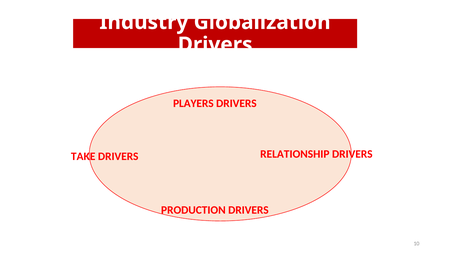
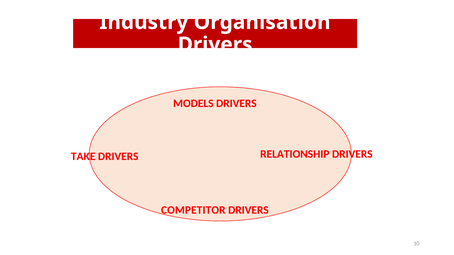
Globalization: Globalization -> Organisation
PLAYERS: PLAYERS -> MODELS
PRODUCTION: PRODUCTION -> COMPETITOR
